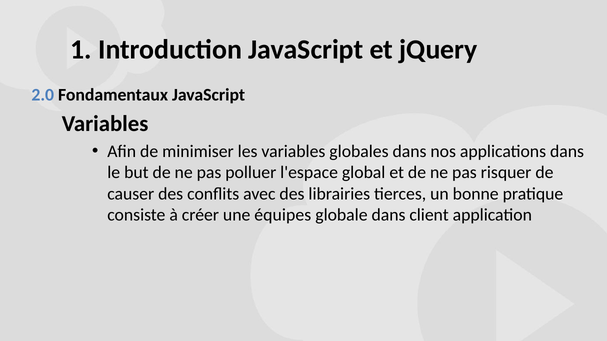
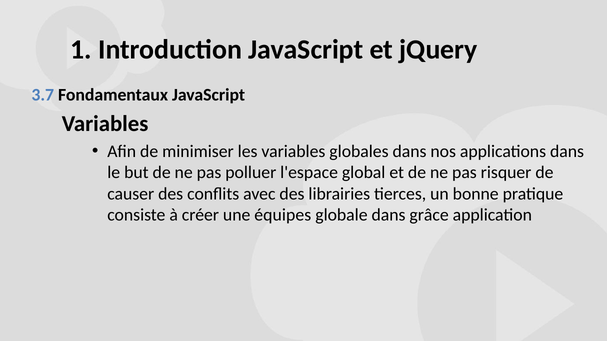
2.0: 2.0 -> 3.7
client: client -> grâce
